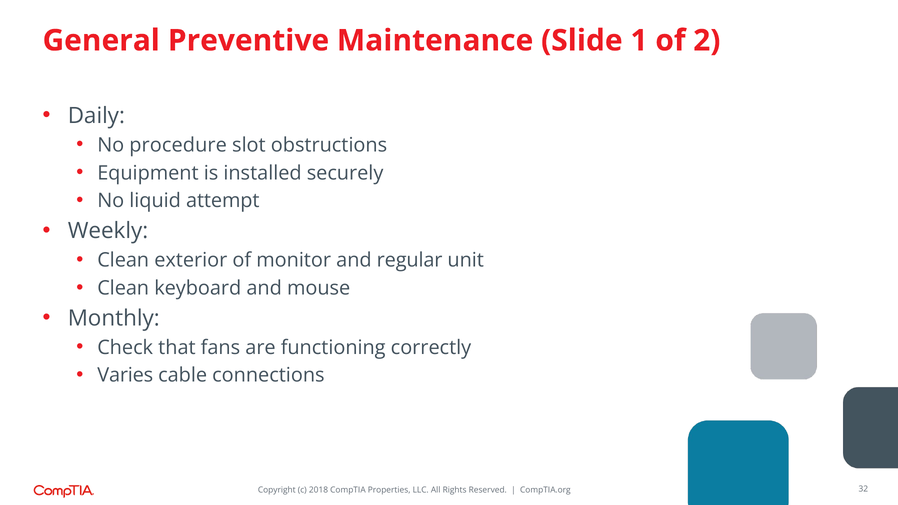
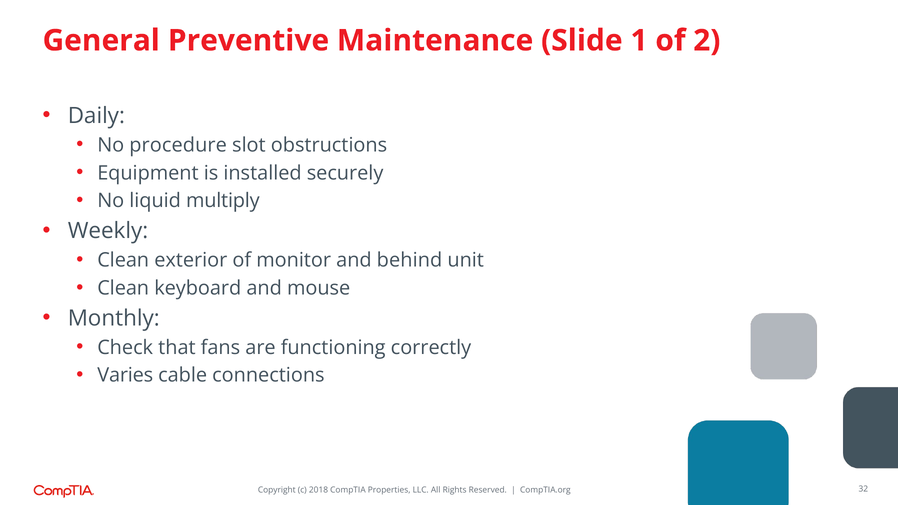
attempt: attempt -> multiply
regular: regular -> behind
